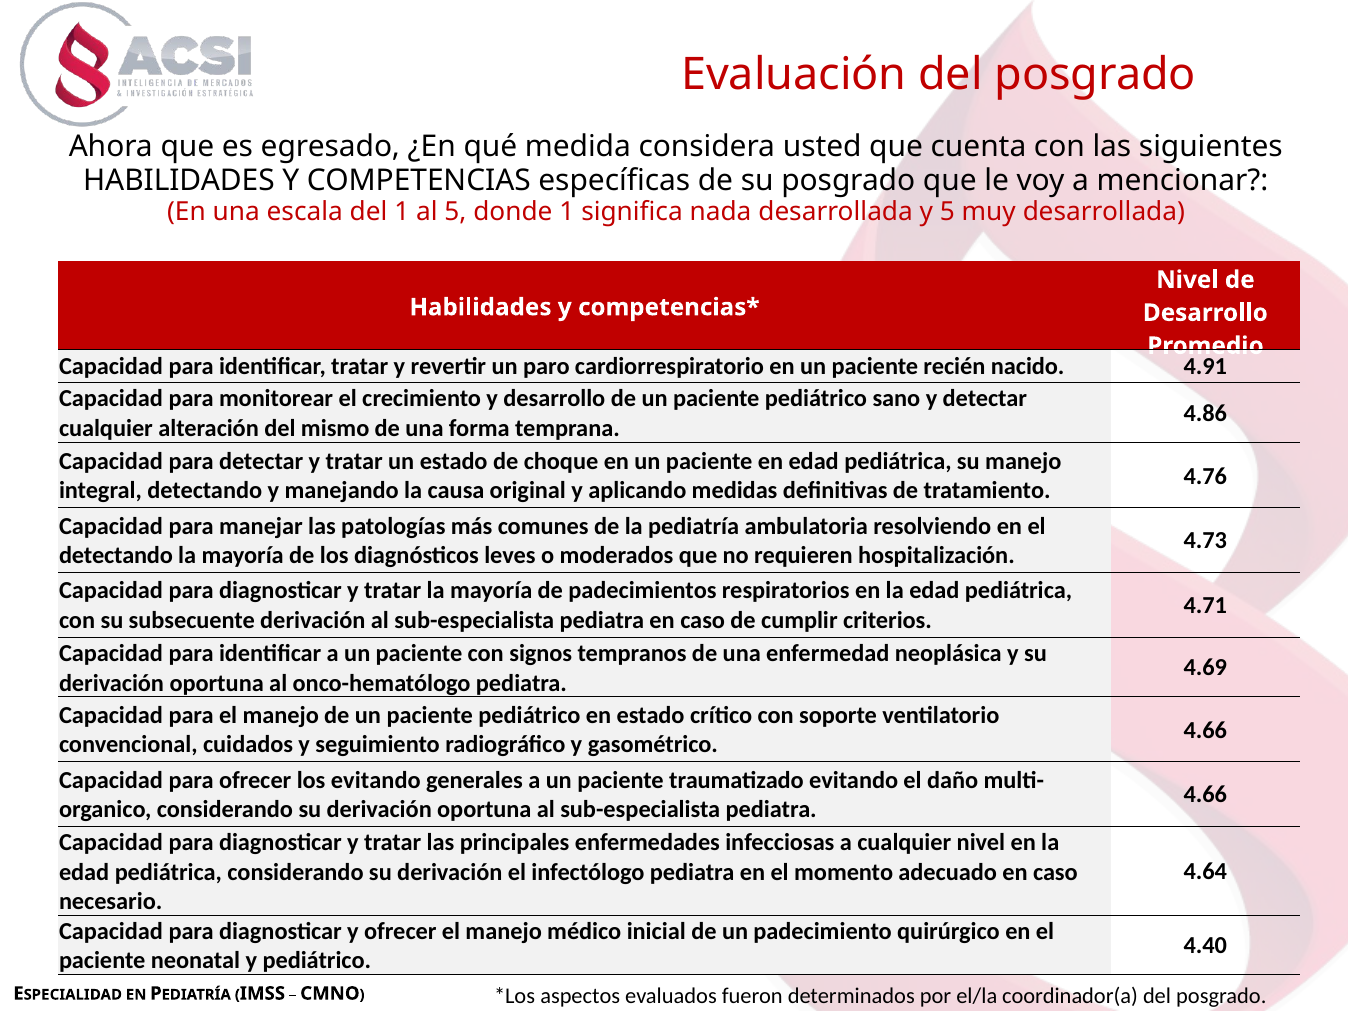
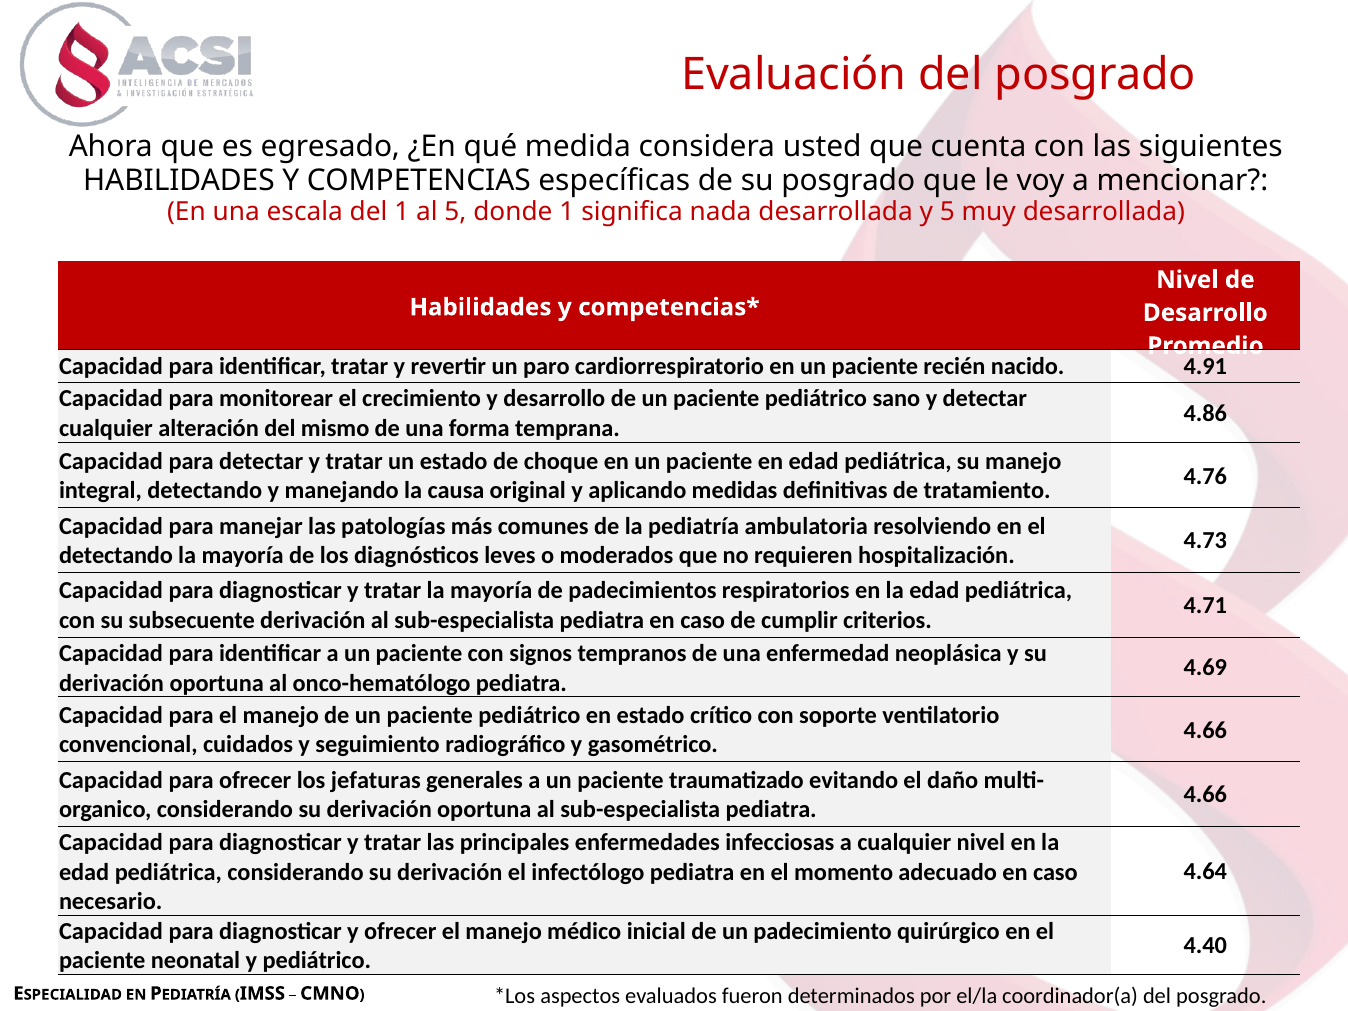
los evitando: evitando -> jefaturas
